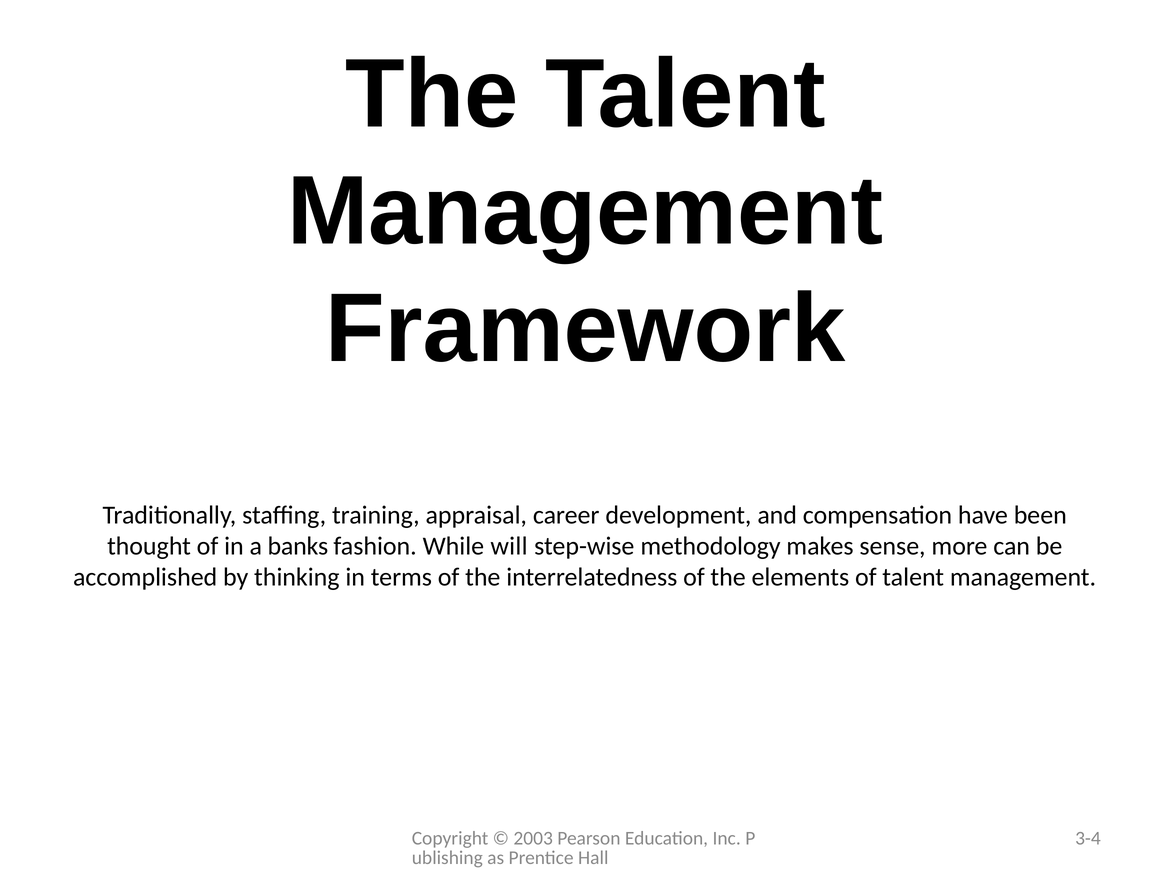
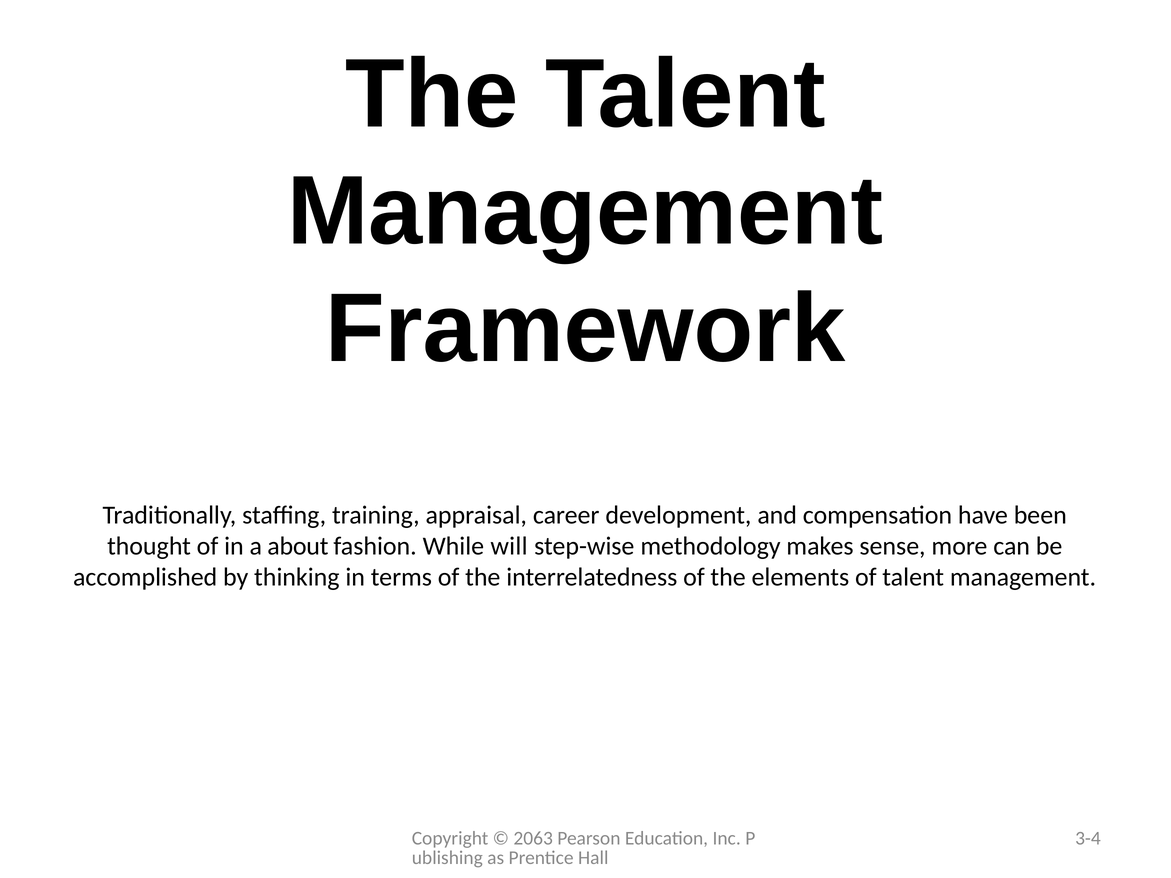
banks: banks -> about
2003: 2003 -> 2063
